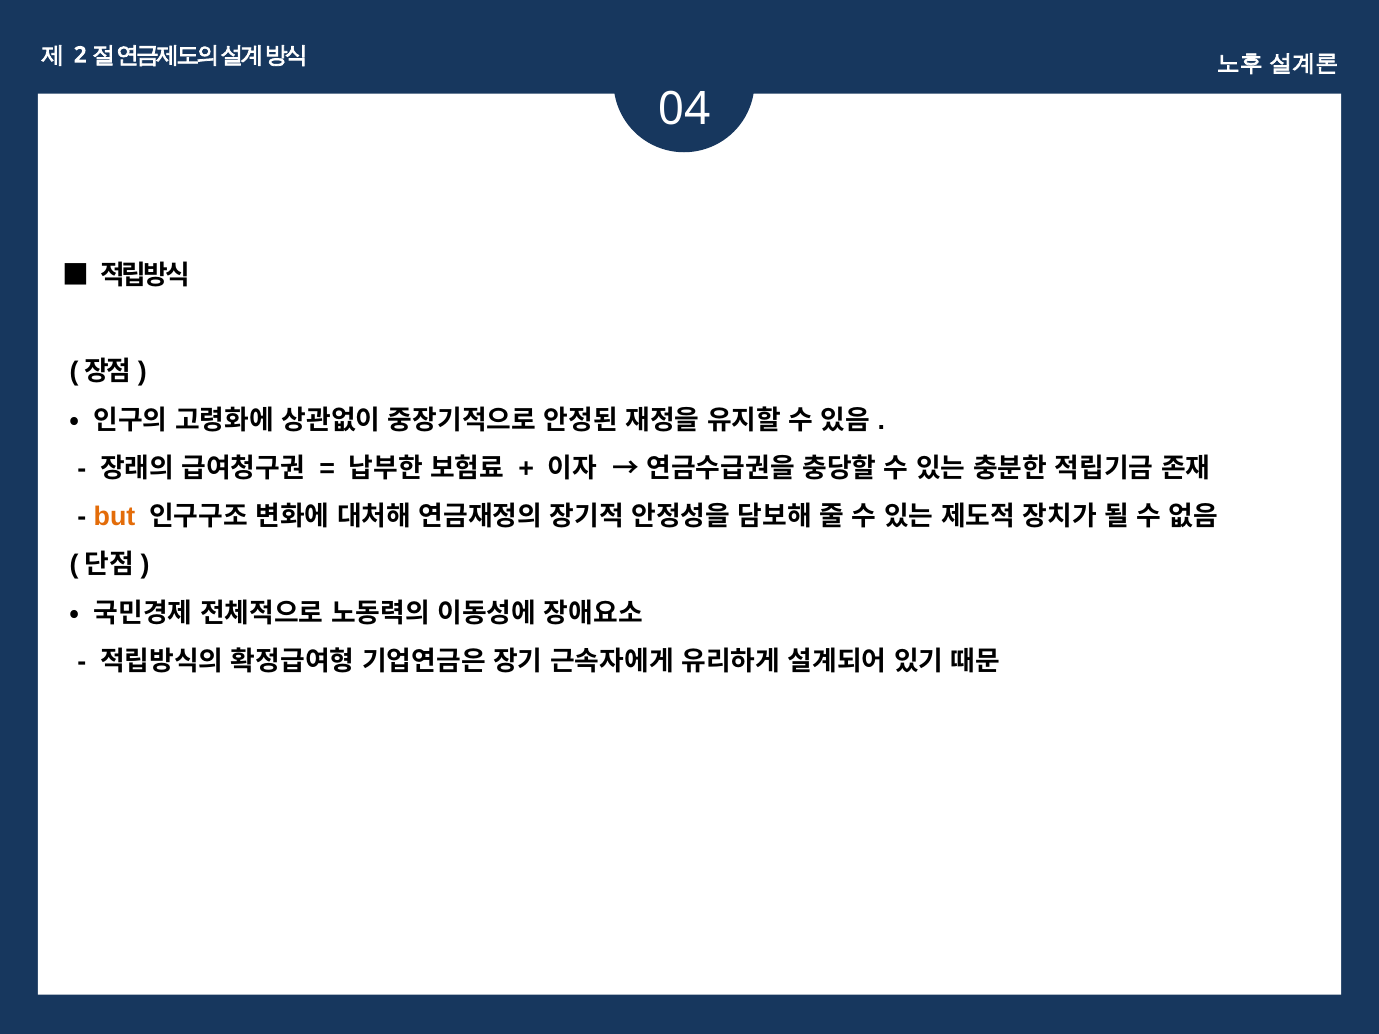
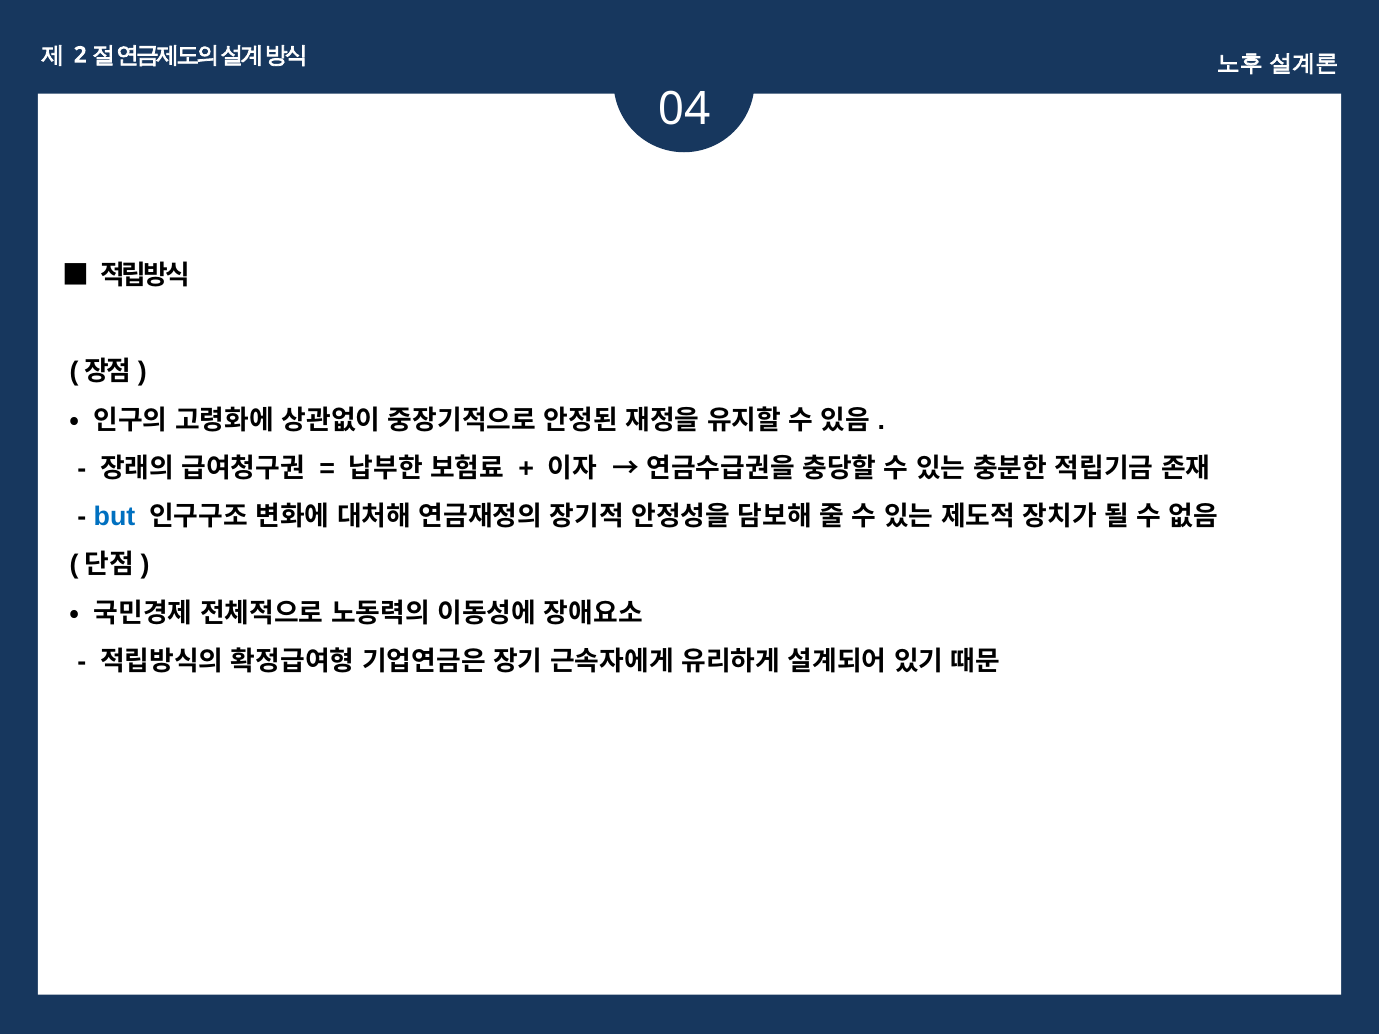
but colour: orange -> blue
